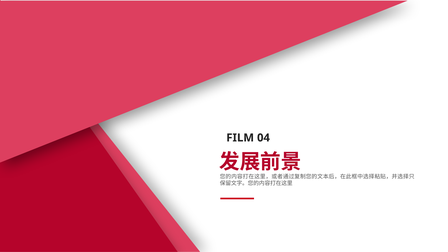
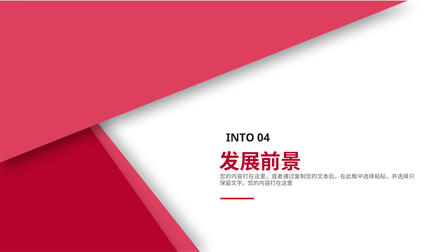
FILM: FILM -> INTO
